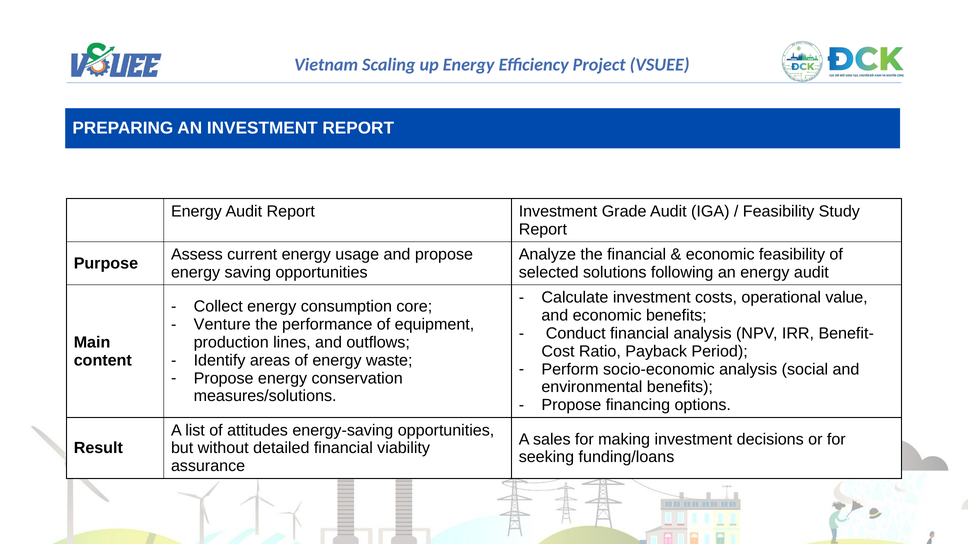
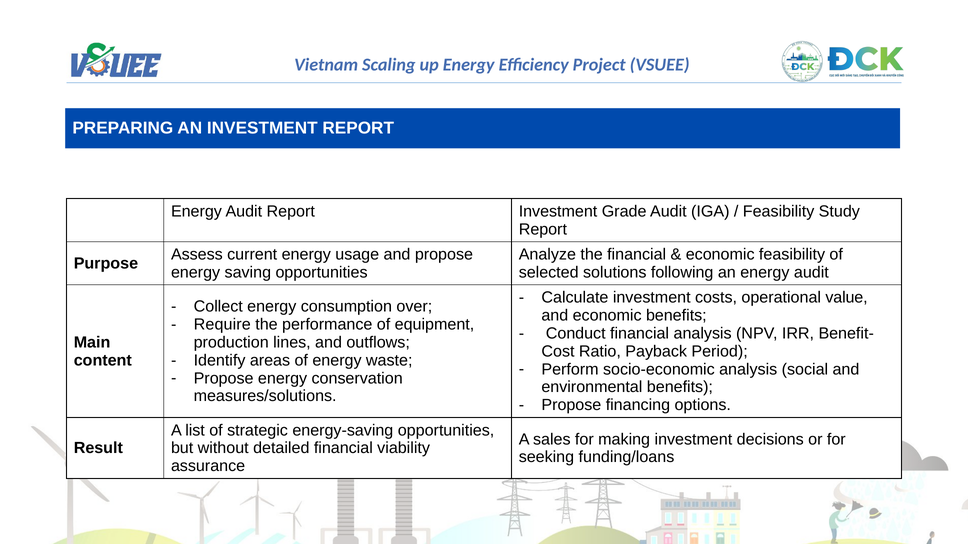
core: core -> over
Venture: Venture -> Require
attitudes: attitudes -> strategic
